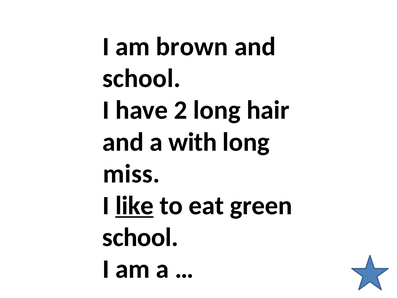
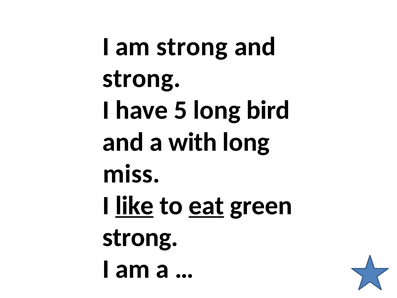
am brown: brown -> strong
school at (142, 78): school -> strong
2: 2 -> 5
hair: hair -> bird
eat underline: none -> present
school at (140, 237): school -> strong
